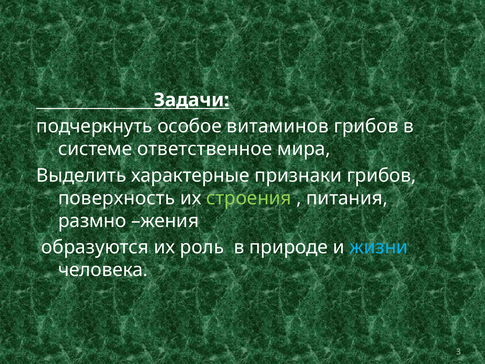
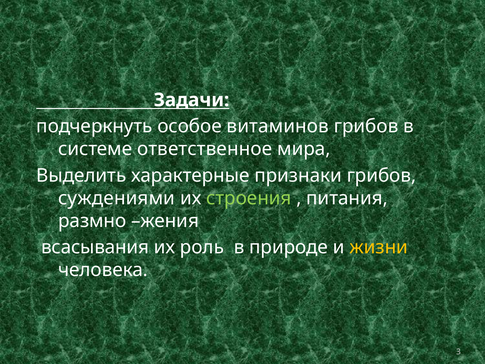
поверхность: поверхность -> суждениями
образуются: образуются -> всасывания
жизни colour: light blue -> yellow
